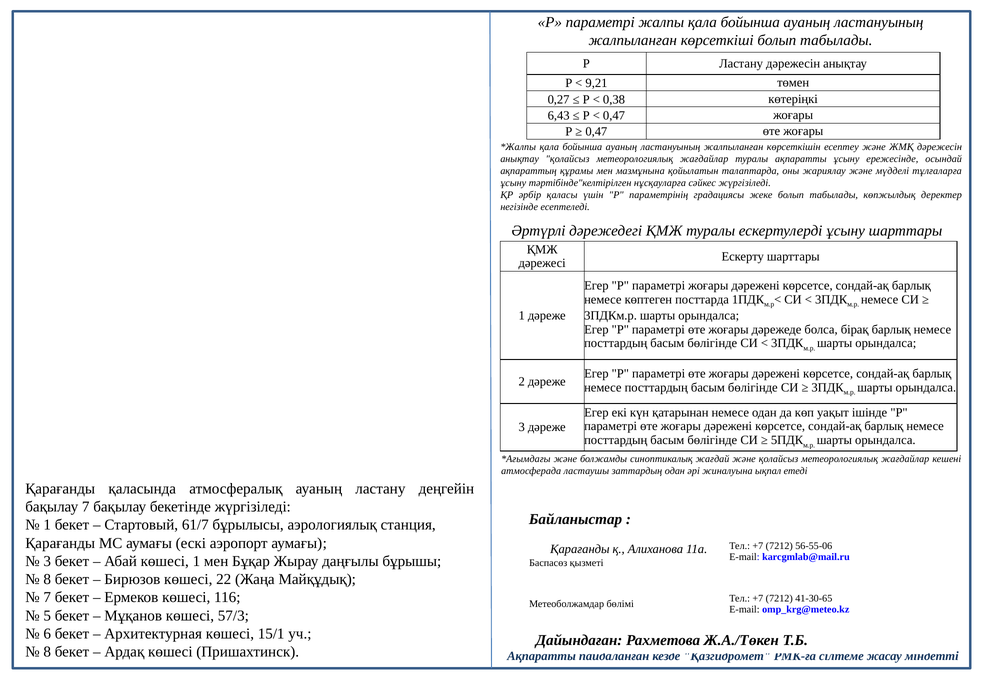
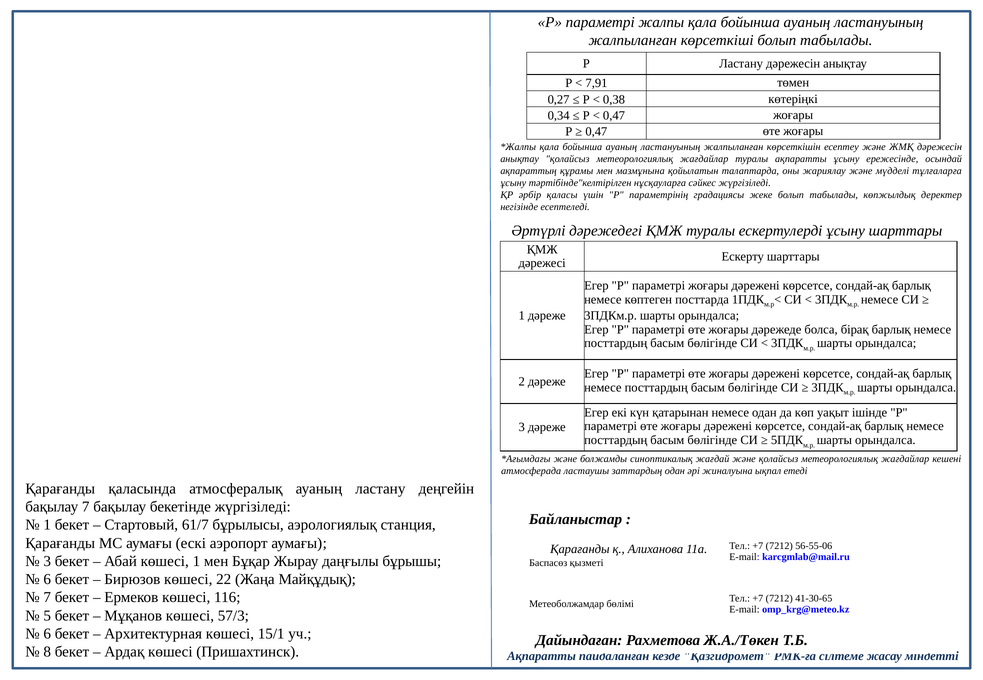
9,21: 9,21 -> 7,91
6,43: 6,43 -> 0,34
8 at (47, 580): 8 -> 6
